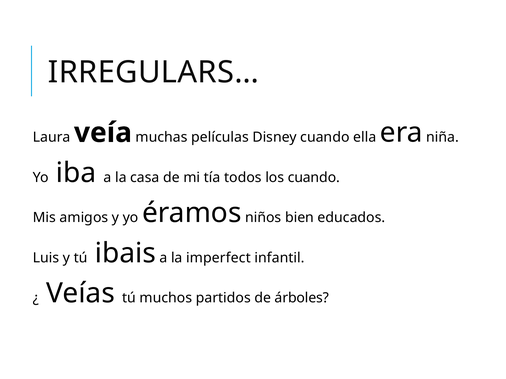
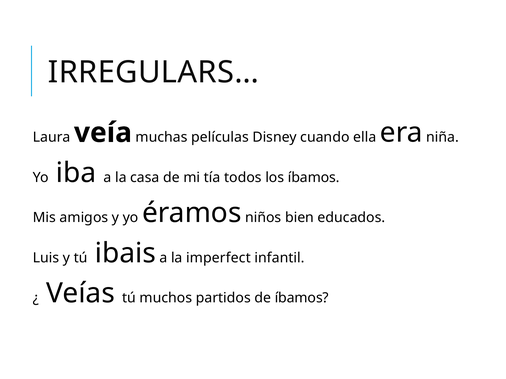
los cuando: cuando -> íbamos
de árboles: árboles -> íbamos
